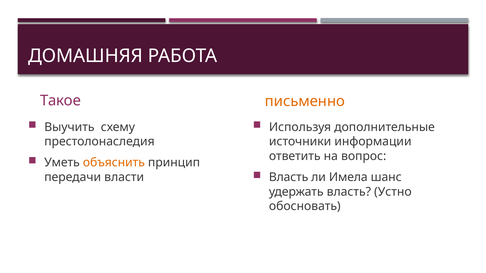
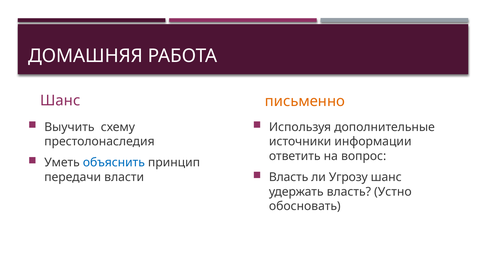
Такое at (60, 101): Такое -> Шанс
объяснить colour: orange -> blue
Имела: Имела -> Угрозу
